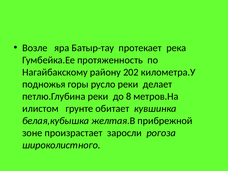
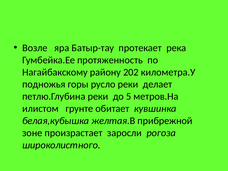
8: 8 -> 5
